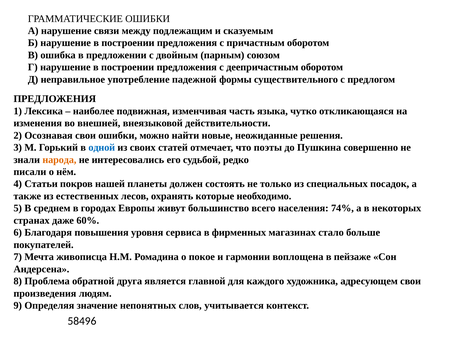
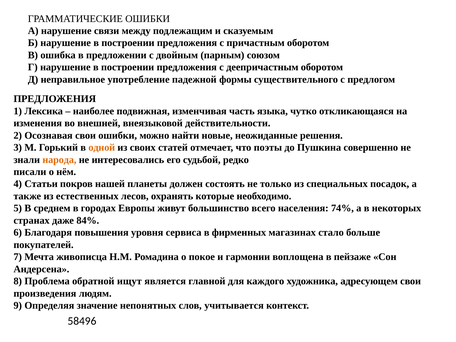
одной colour: blue -> orange
60%: 60% -> 84%
друга: друга -> ищут
